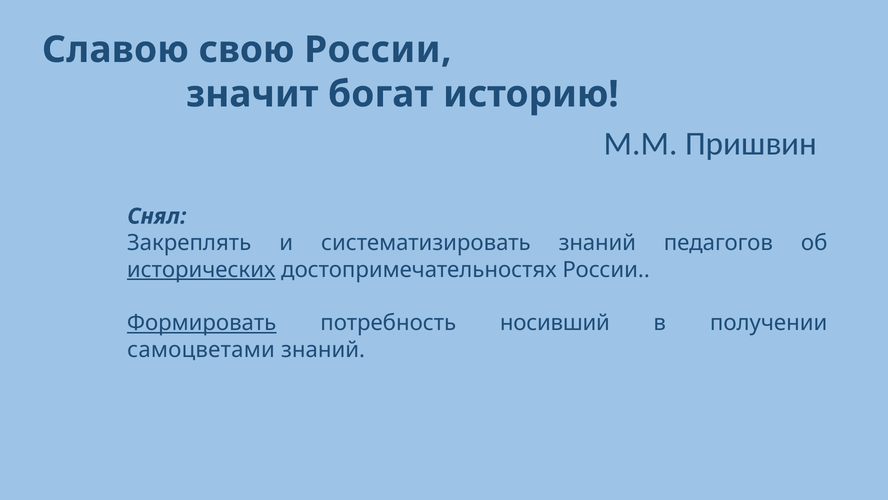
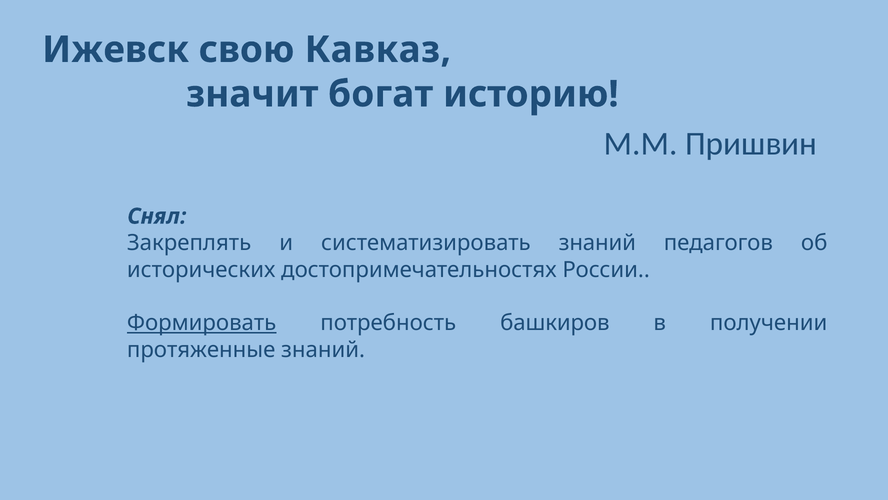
Славою: Славою -> Ижевск
свою России: России -> Кавказ
исторических underline: present -> none
носивший: носивший -> башкиров
самоцветами: самоцветами -> протяженные
